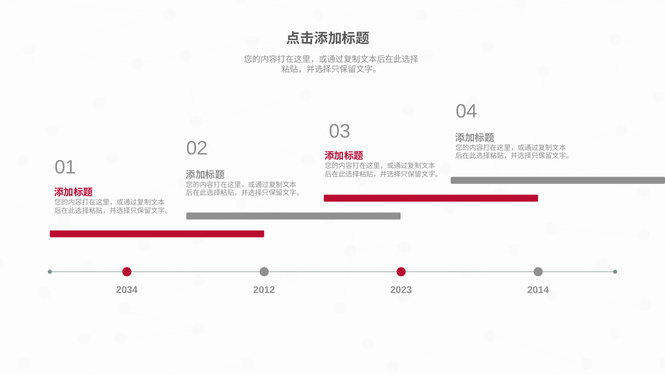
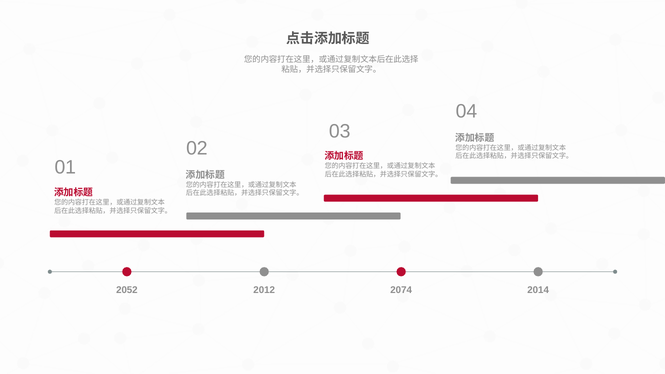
2034: 2034 -> 2052
2023: 2023 -> 2074
